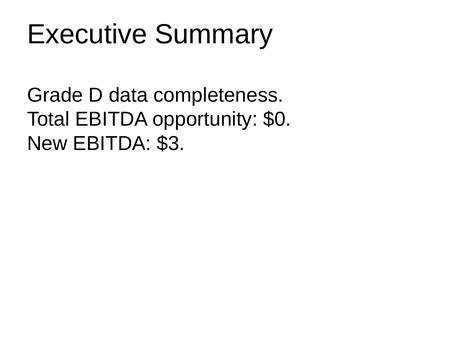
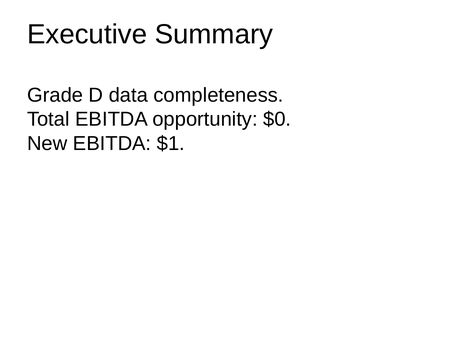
$3: $3 -> $1
